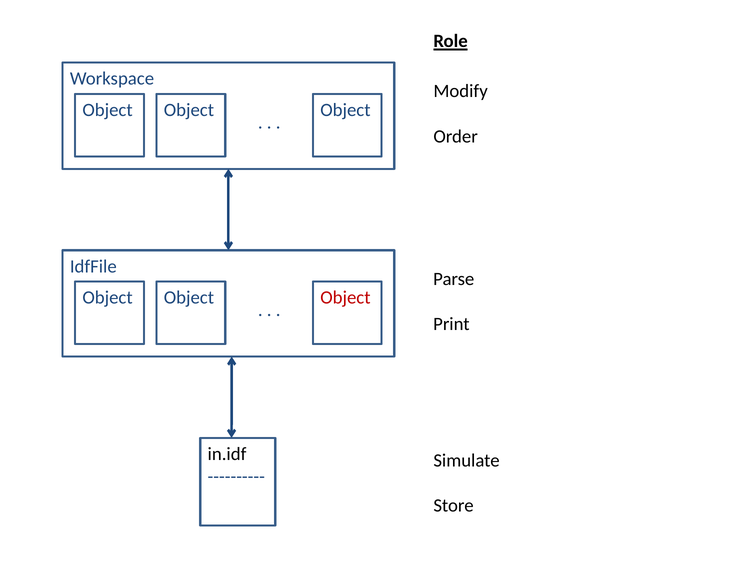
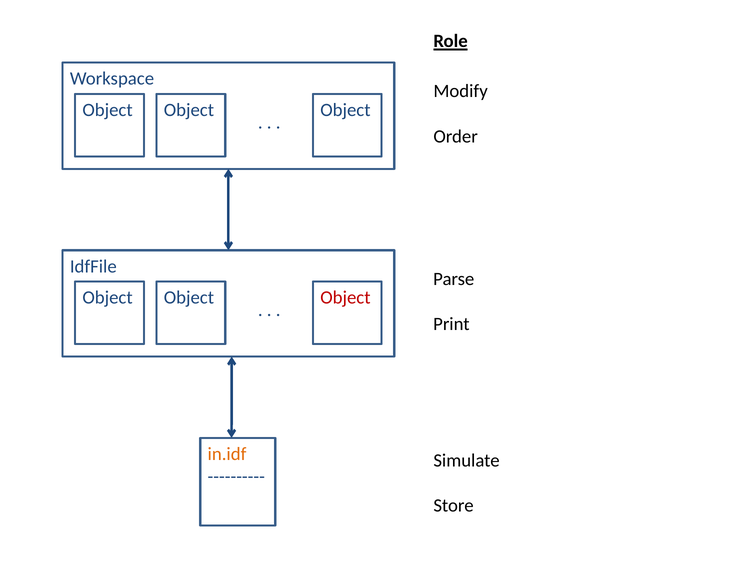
in.idf colour: black -> orange
